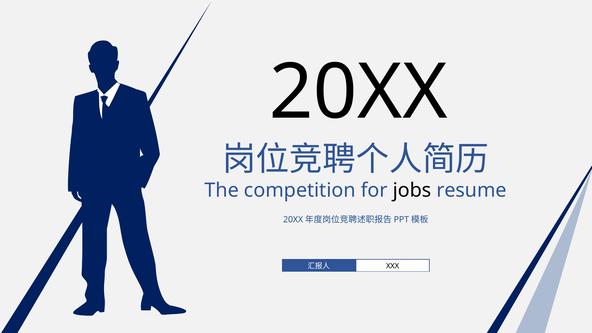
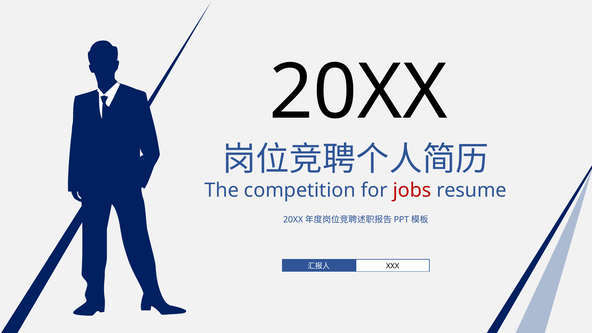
jobs colour: black -> red
